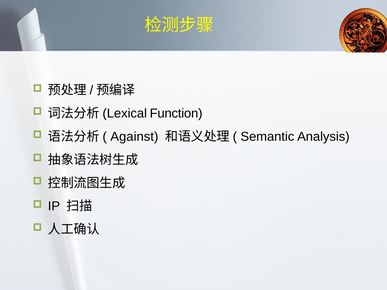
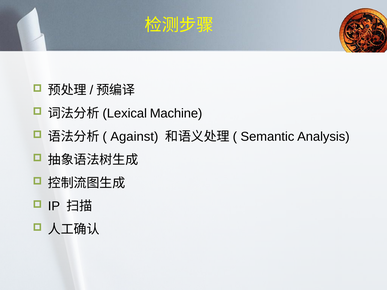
Function: Function -> Machine
